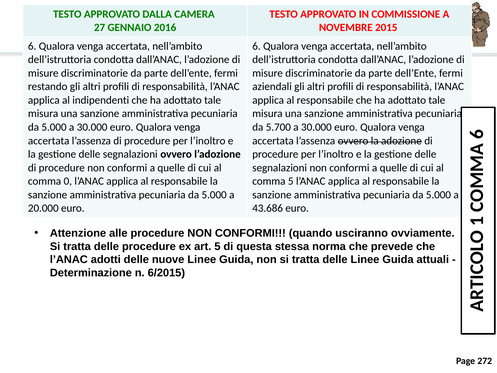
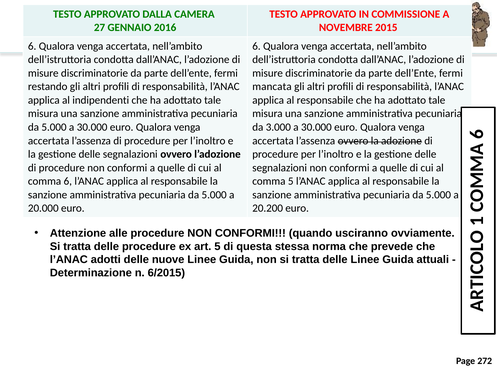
aziendali: aziendali -> mancata
5.700: 5.700 -> 3.000
comma 0: 0 -> 6
43.686: 43.686 -> 20.200
